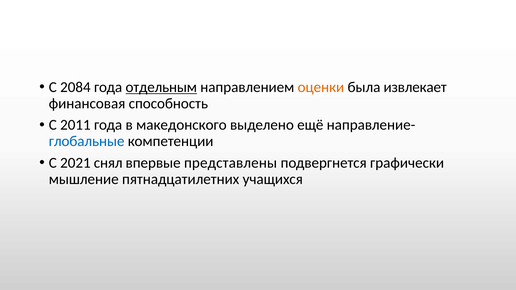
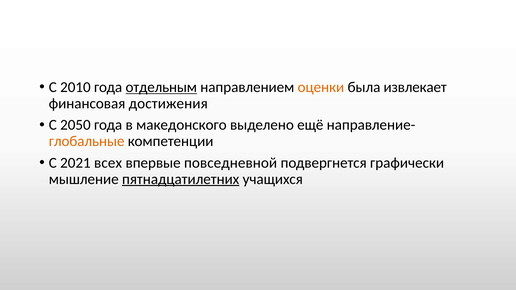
2084: 2084 -> 2010
способность: способность -> достижения
2011: 2011 -> 2050
глобальные colour: blue -> orange
снял: снял -> всех
представлены: представлены -> повседневной
пятнадцатилетних underline: none -> present
